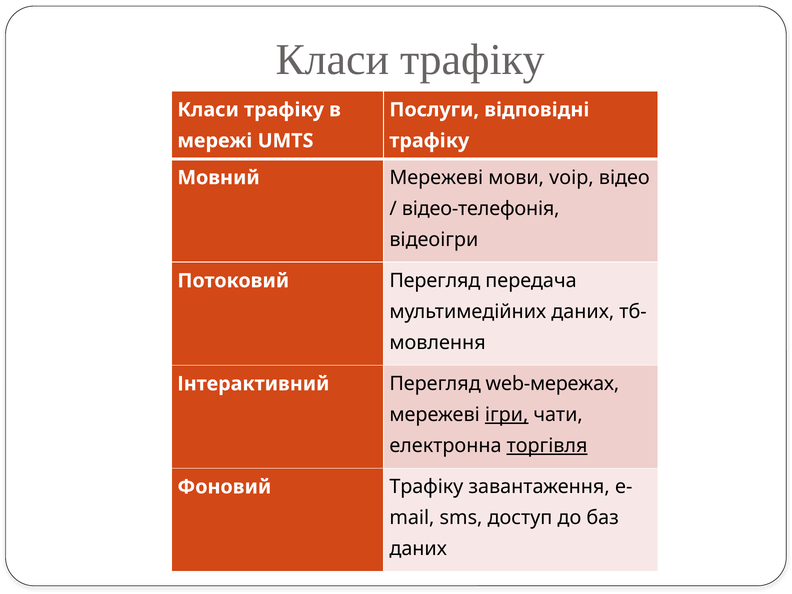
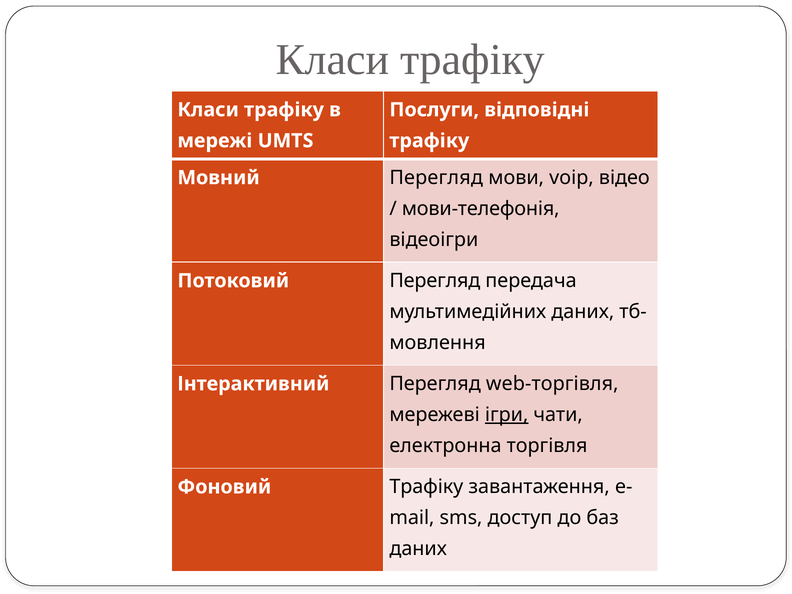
Мовний Мережеві: Мережеві -> Перегляд
відео-телефонія: відео-телефонія -> мови-телефонія
web-мережах: web-мережах -> web-торгівля
торгівля underline: present -> none
